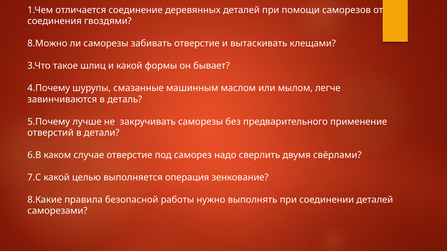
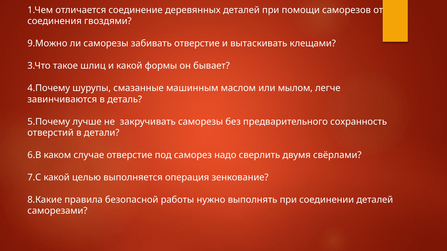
8.Можно: 8.Можно -> 9.Можно
применение: применение -> сохранность
